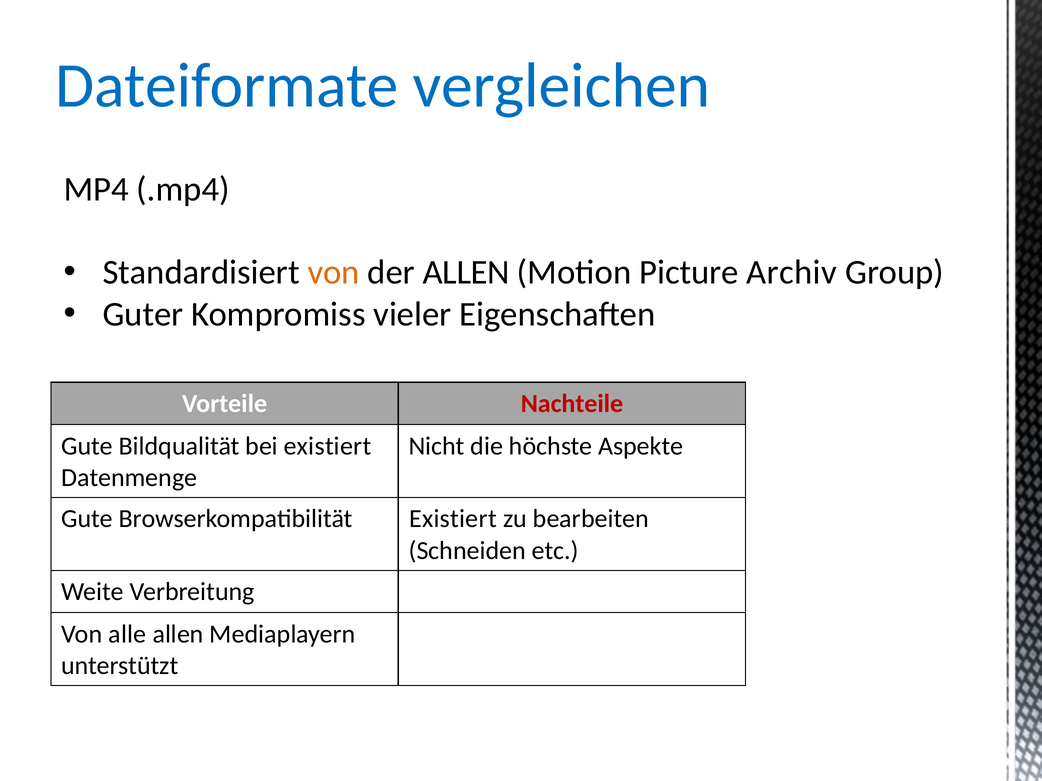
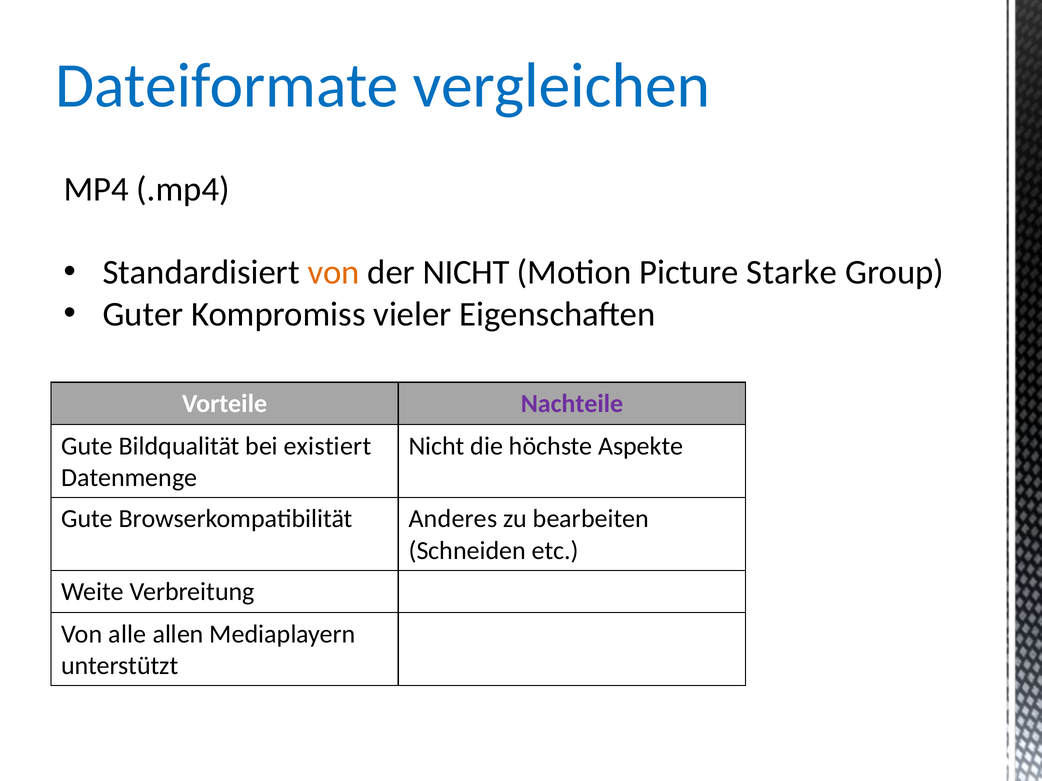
der ALLEN: ALLEN -> NICHT
Archiv: Archiv -> Starke
Nachteile colour: red -> purple
Browserkompatibilität Existiert: Existiert -> Anderes
